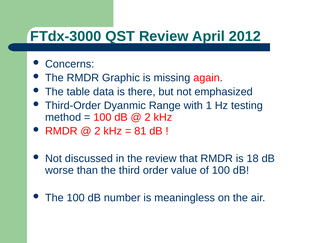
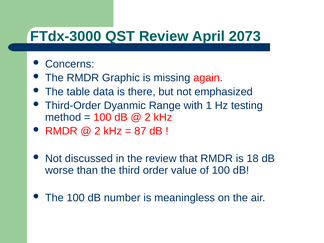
2012: 2012 -> 2073
81: 81 -> 87
